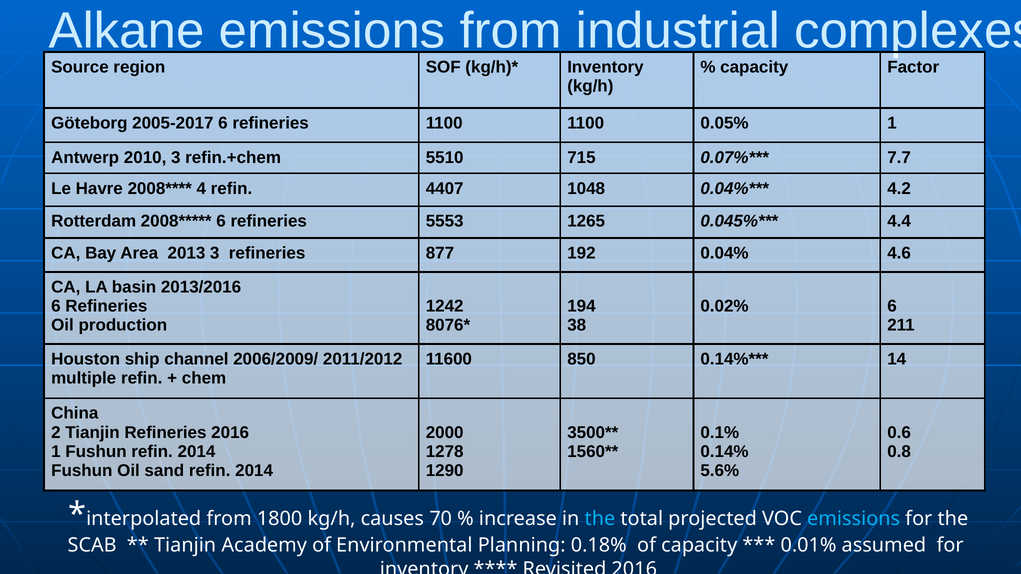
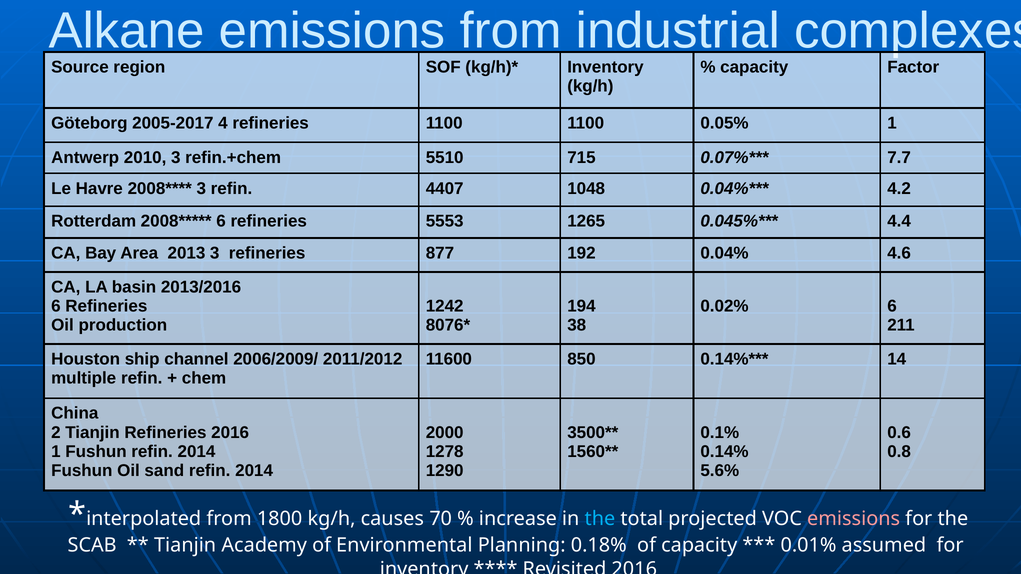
2005-2017 6: 6 -> 4
4 at (201, 189): 4 -> 3
emissions at (854, 519) colour: light blue -> pink
